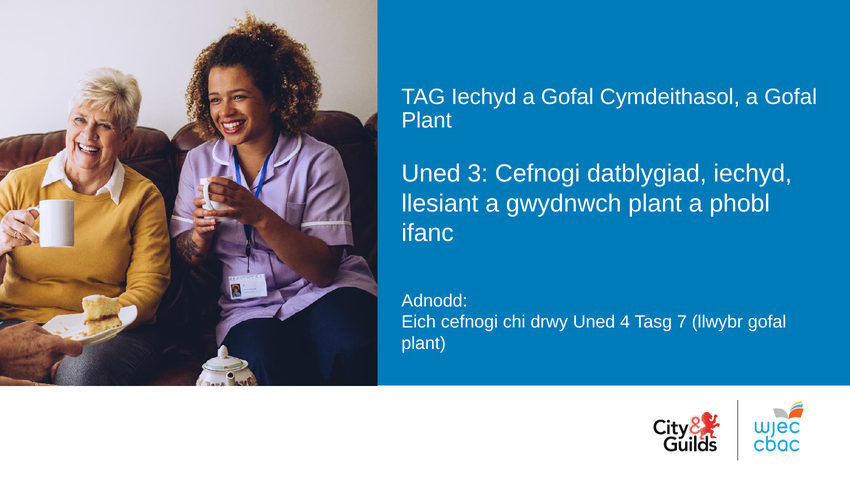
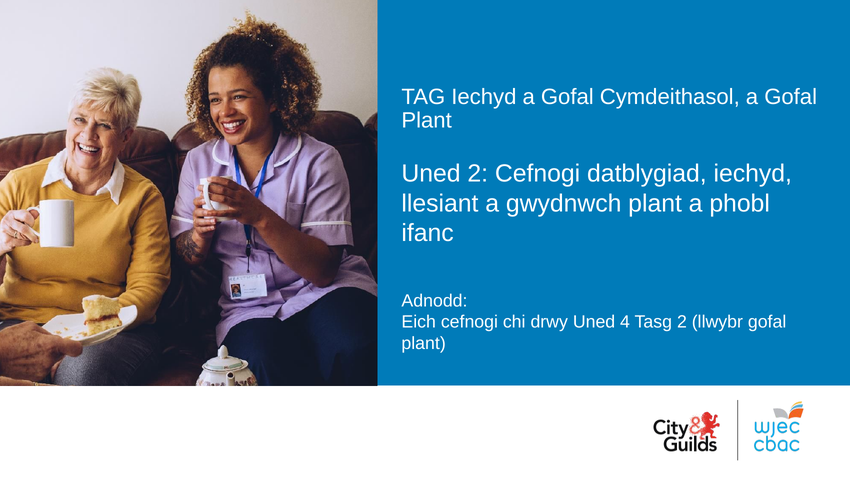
Uned 3: 3 -> 2
Tasg 7: 7 -> 2
